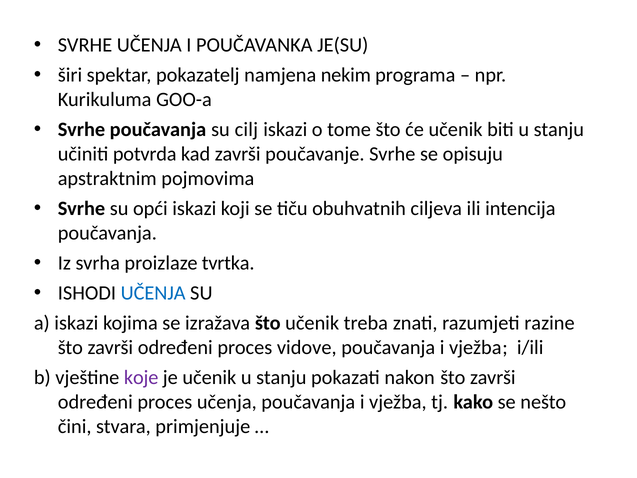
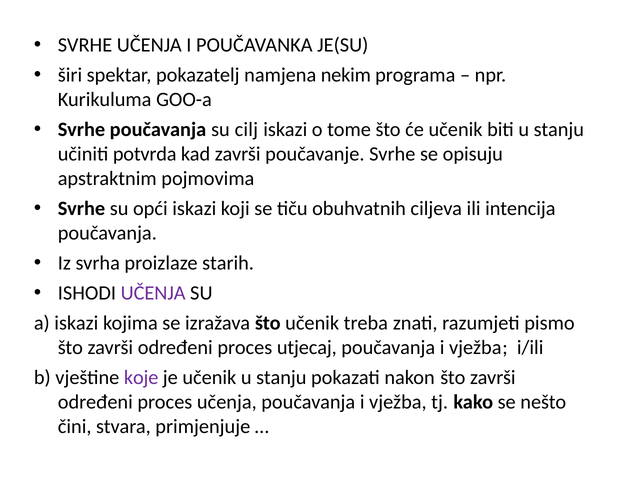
tvrtka: tvrtka -> starih
UČENJA at (153, 293) colour: blue -> purple
razine: razine -> pismo
vidove: vidove -> utjecaj
